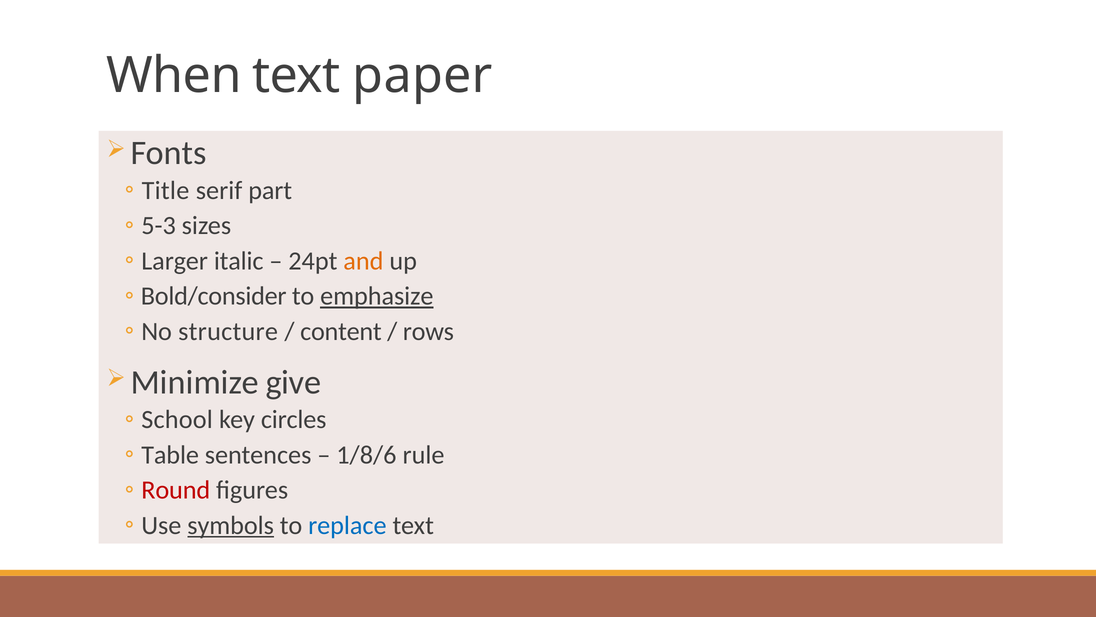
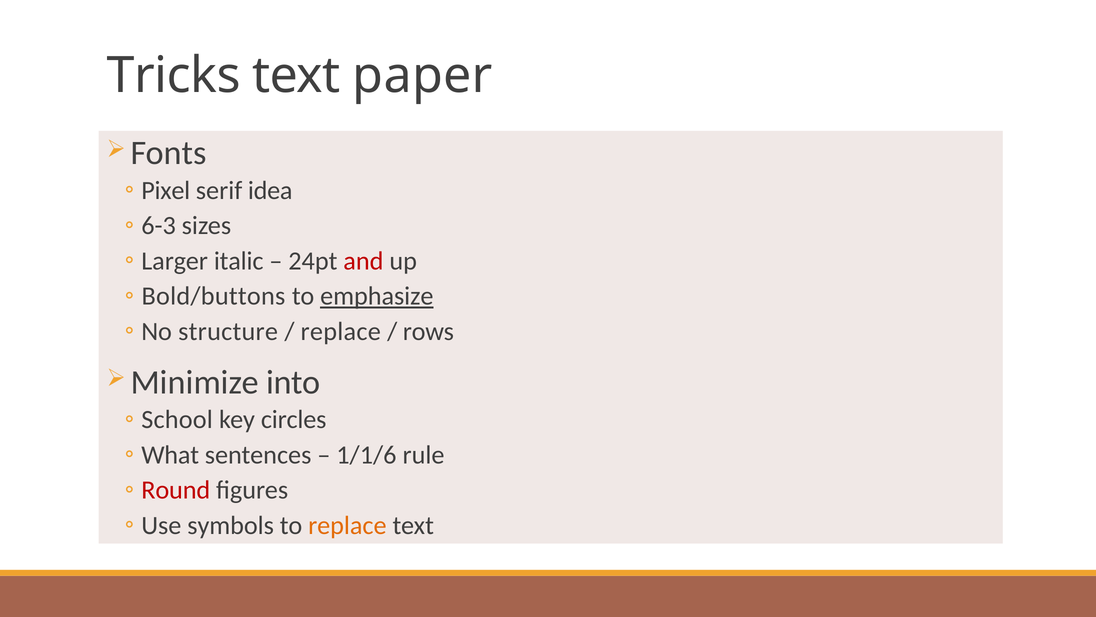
When: When -> Tricks
Title: Title -> Pixel
part: part -> idea
5-3: 5-3 -> 6-3
and colour: orange -> red
Bold/consider: Bold/consider -> Bold/buttons
content at (341, 331): content -> replace
give: give -> into
Table: Table -> What
1/8/6: 1/8/6 -> 1/1/6
symbols underline: present -> none
replace at (347, 525) colour: blue -> orange
